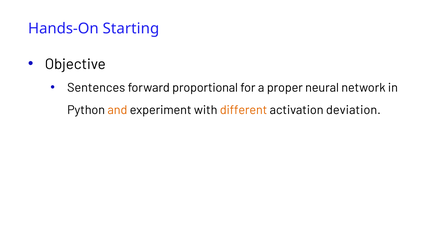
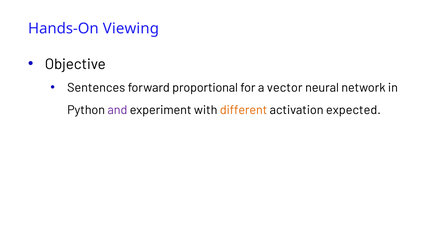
Starting: Starting -> Viewing
proper: proper -> vector
and colour: orange -> purple
deviation: deviation -> expected
